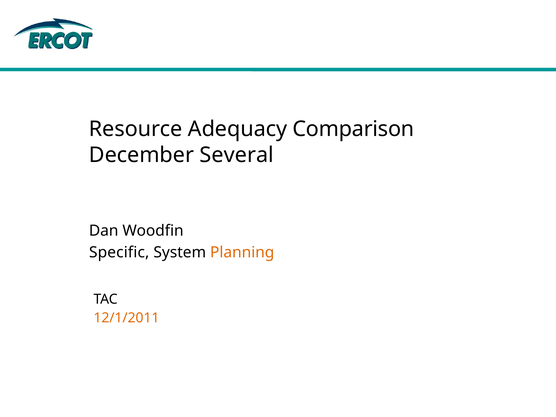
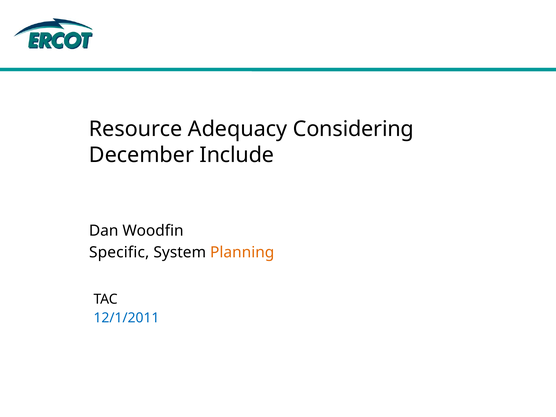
Comparison: Comparison -> Considering
Several: Several -> Include
12/1/2011 colour: orange -> blue
